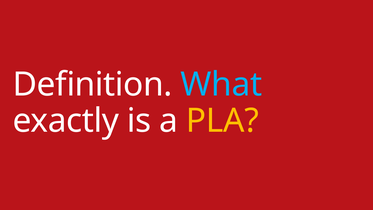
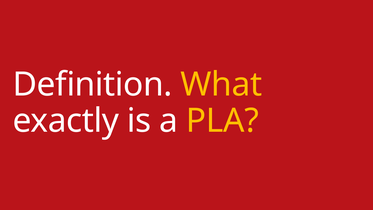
What colour: light blue -> yellow
